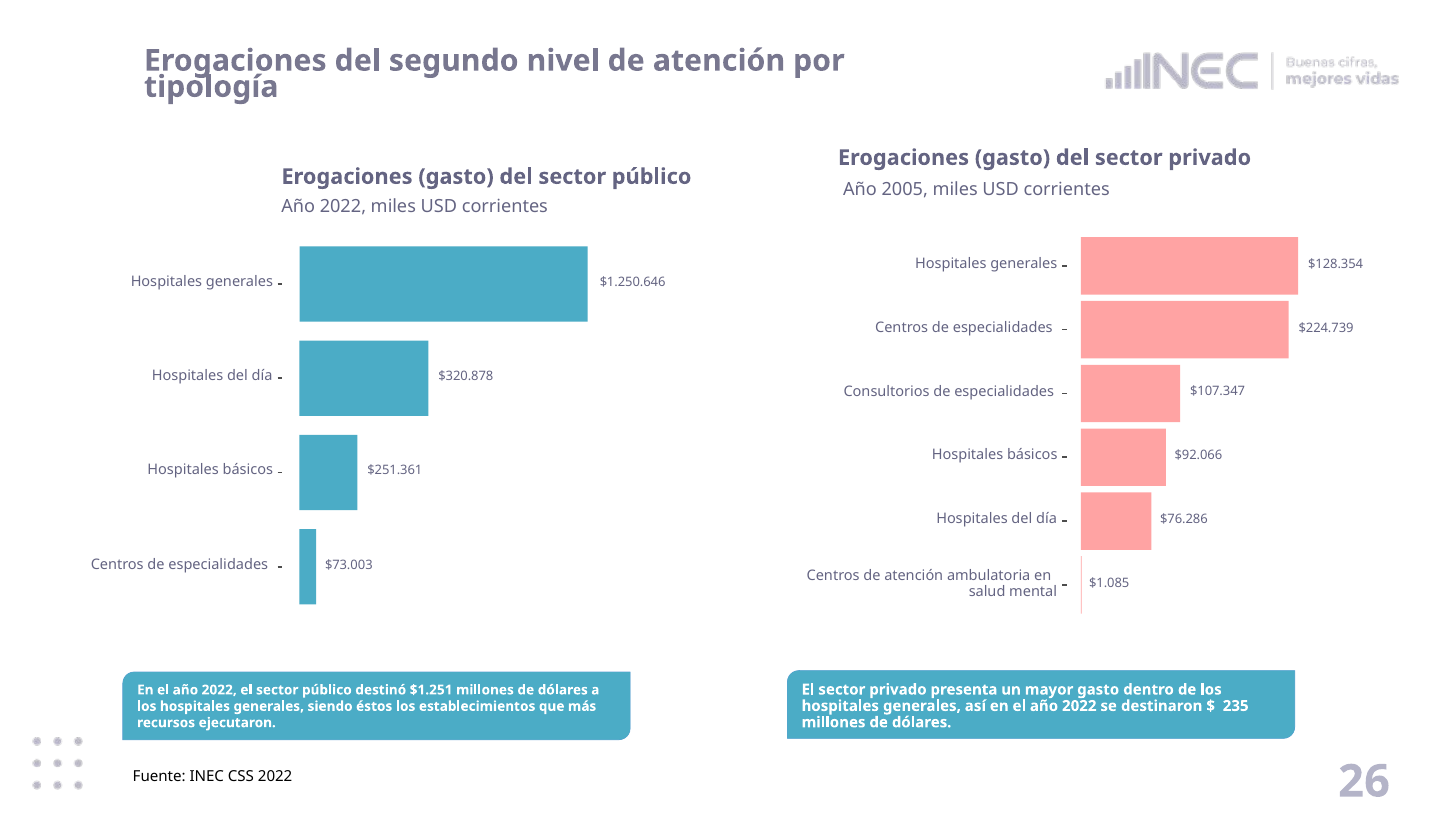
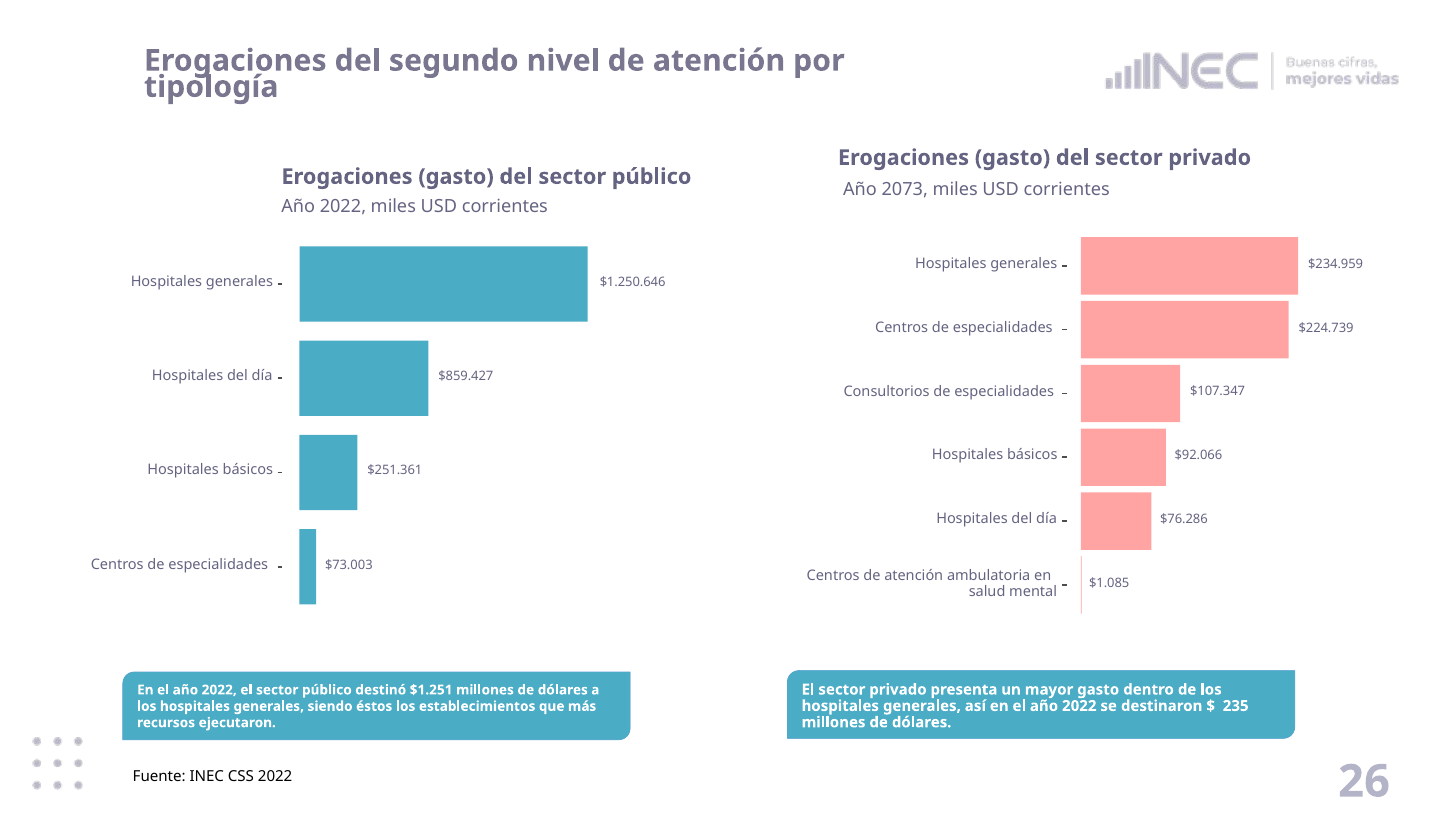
2005: 2005 -> 2073
$128.354: $128.354 -> $234.959
$320.878: $320.878 -> $859.427
